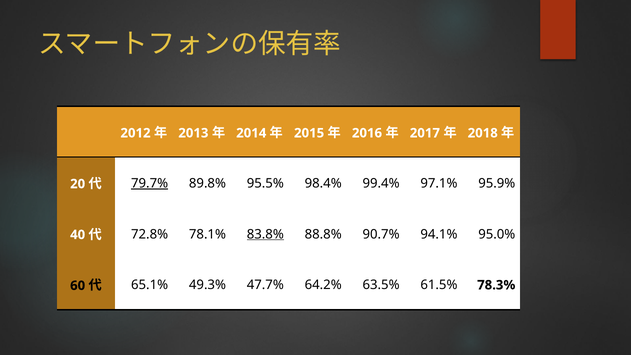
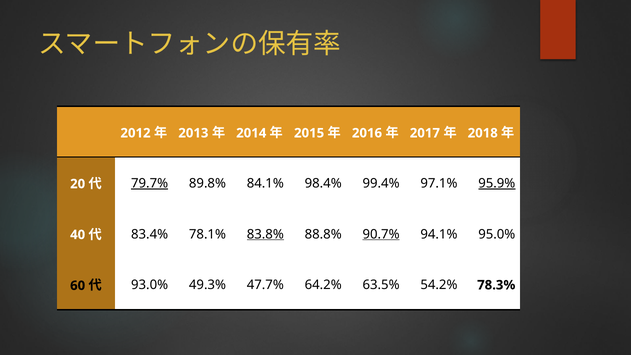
95.5%: 95.5% -> 84.1%
95.9% underline: none -> present
72.8%: 72.8% -> 83.4%
90.7% underline: none -> present
65.1%: 65.1% -> 93.0%
61.5%: 61.5% -> 54.2%
